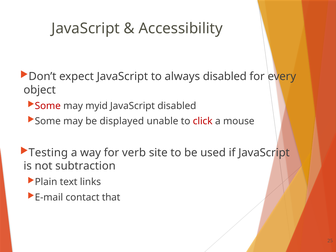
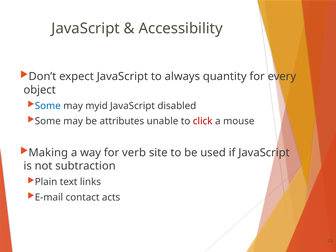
always disabled: disabled -> quantity
Some at (48, 106) colour: red -> blue
displayed: displayed -> attributes
Testing: Testing -> Making
that: that -> acts
